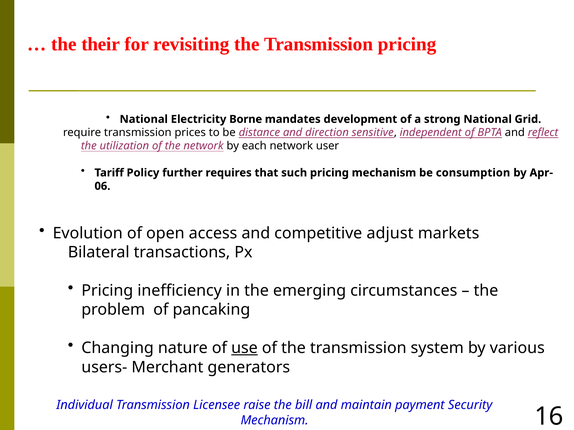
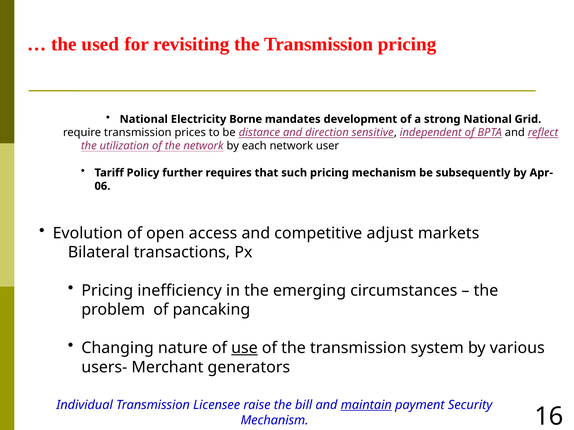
their: their -> used
consumption: consumption -> subsequently
maintain underline: none -> present
